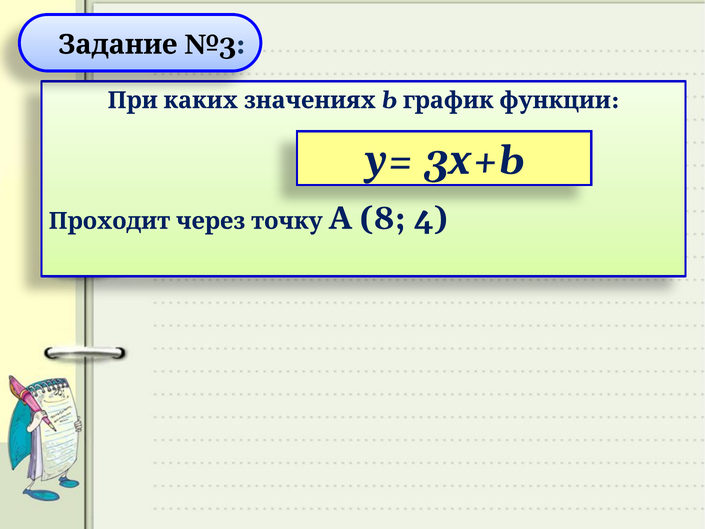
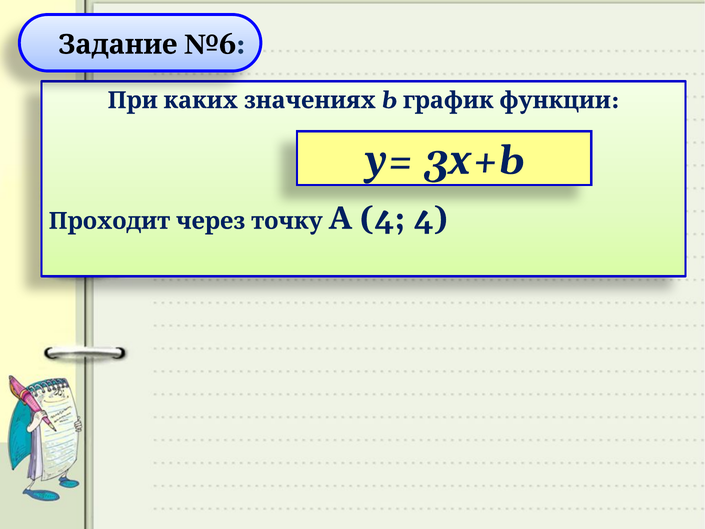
№3: №3 -> №6
точку 8: 8 -> 4
